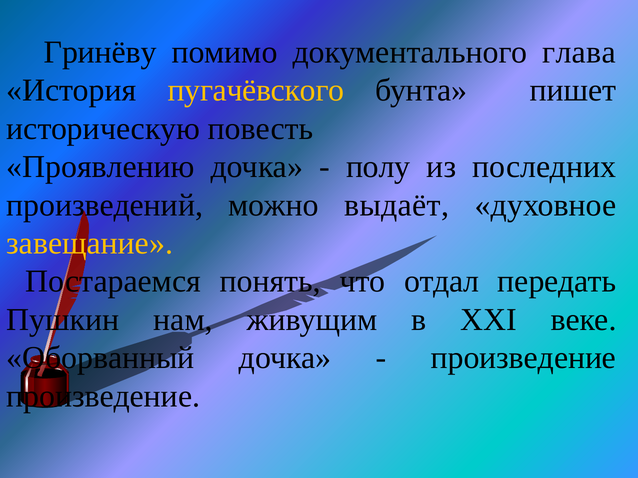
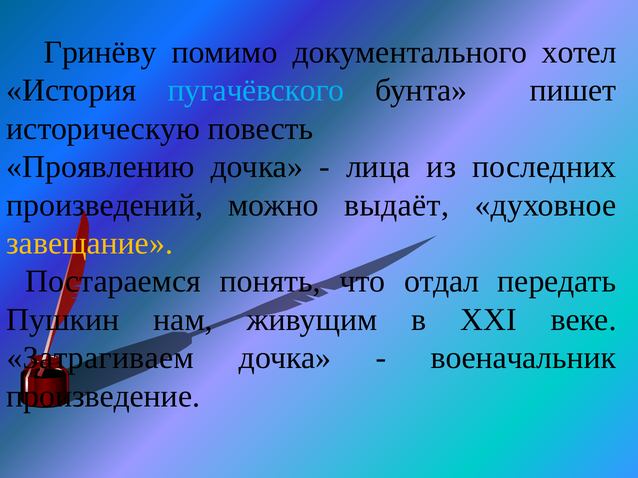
глава: глава -> хотел
пугачёвского colour: yellow -> light blue
полу: полу -> лица
Оборванный: Оборванный -> Затрагиваем
произведение at (523, 358): произведение -> военачальник
